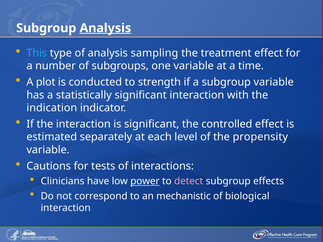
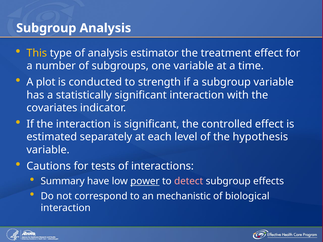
Analysis at (105, 28) underline: present -> none
This colour: light blue -> yellow
sampling: sampling -> estimator
indication: indication -> covariates
propensity: propensity -> hypothesis
Clinicians: Clinicians -> Summary
